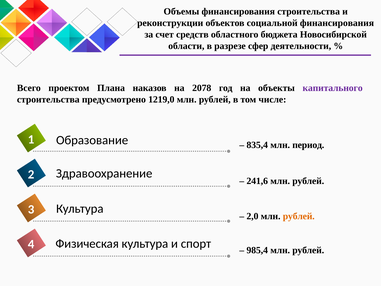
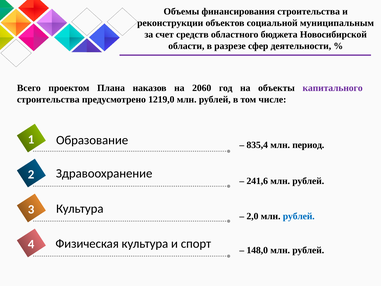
социальной финансирования: финансирования -> муниципальным
2078: 2078 -> 2060
рублей at (299, 216) colour: orange -> blue
985,4: 985,4 -> 148,0
